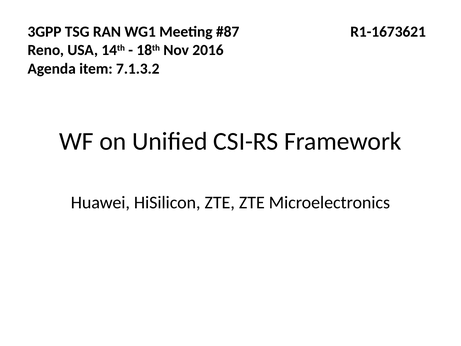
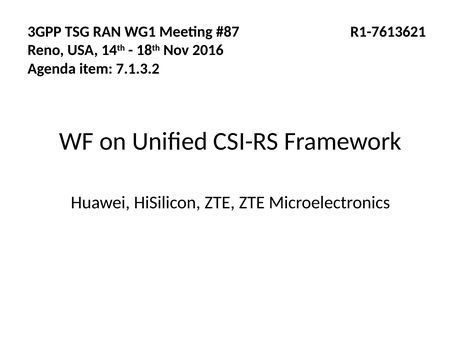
R1-1673621: R1-1673621 -> R1-7613621
